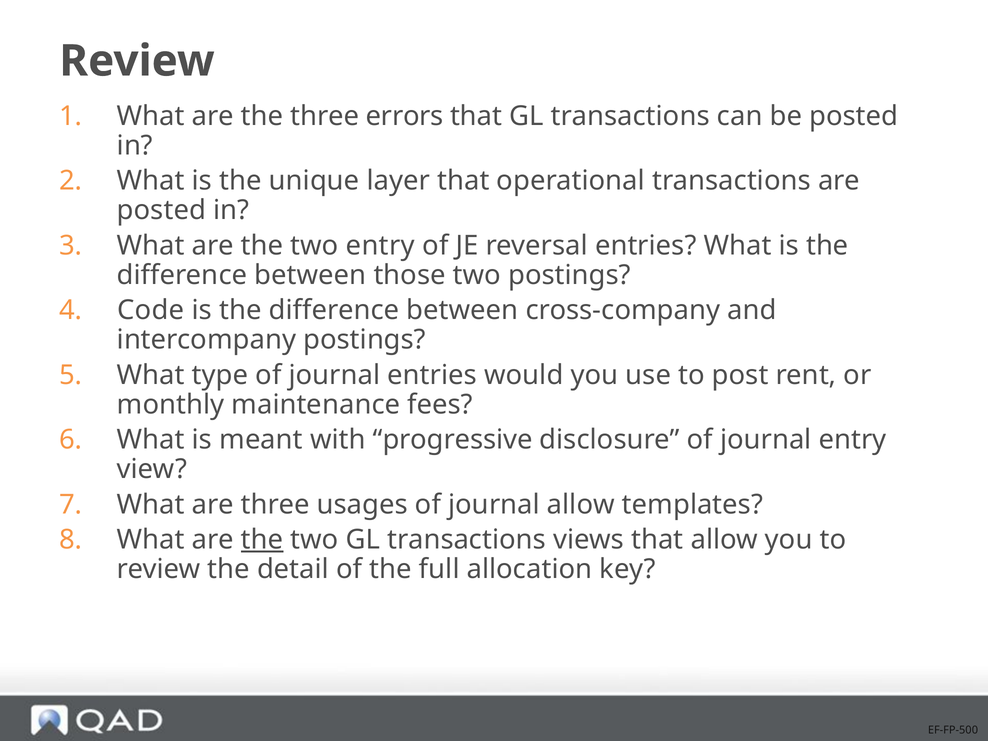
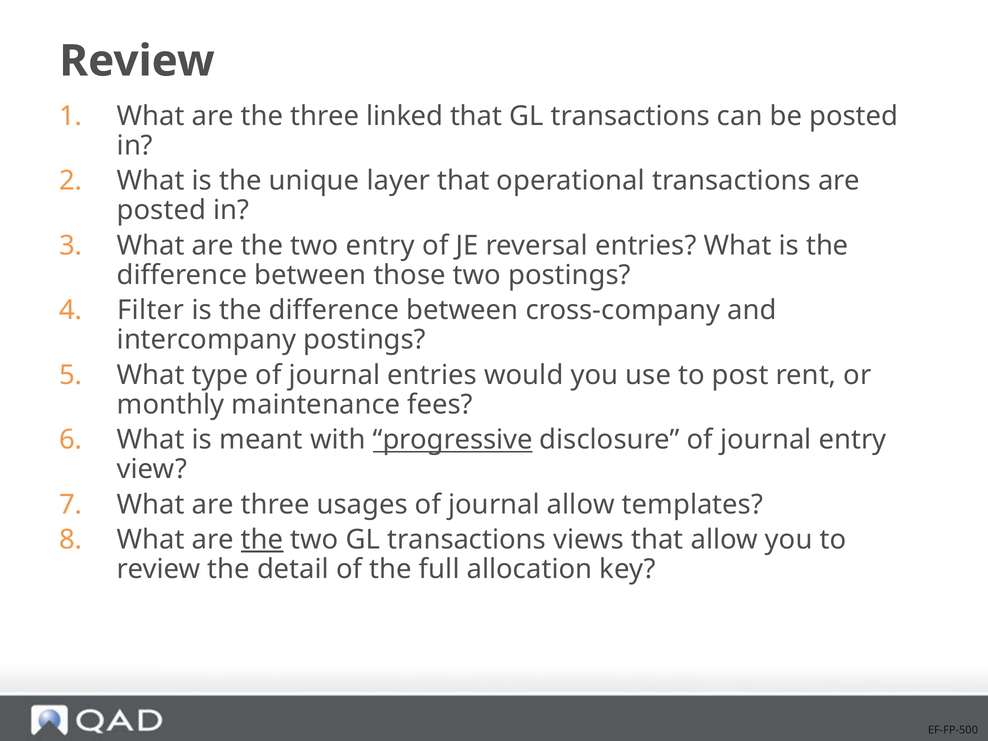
errors: errors -> linked
Code: Code -> Filter
progressive underline: none -> present
